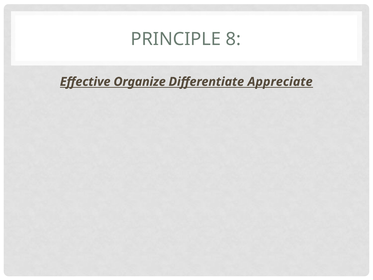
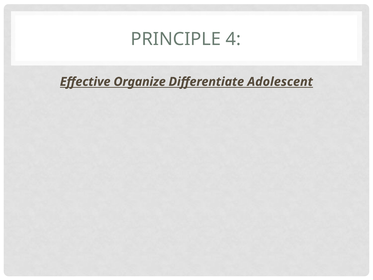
8: 8 -> 4
Appreciate: Appreciate -> Adolescent
